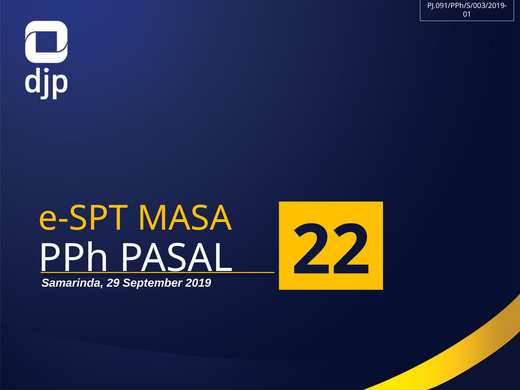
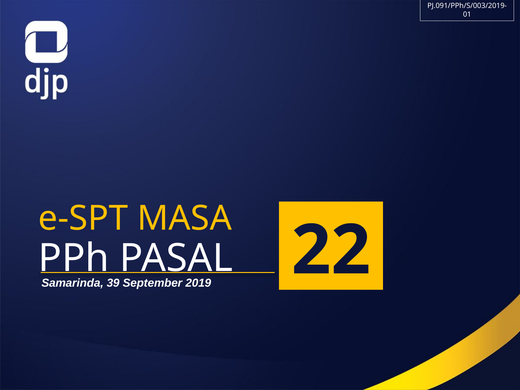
29: 29 -> 39
